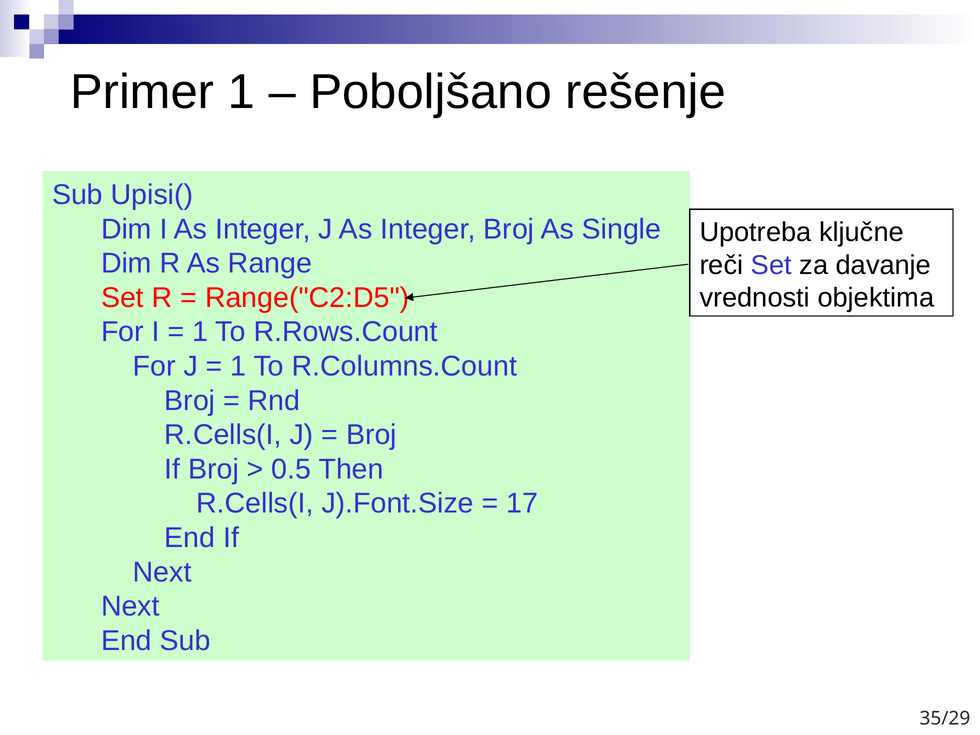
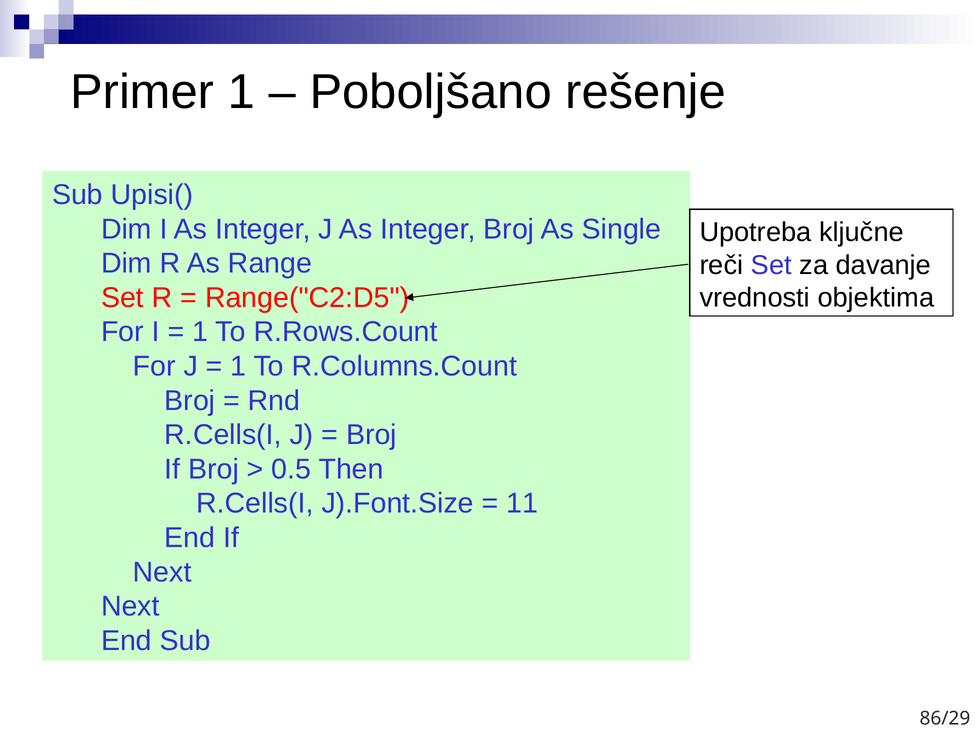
17: 17 -> 11
35/29: 35/29 -> 86/29
